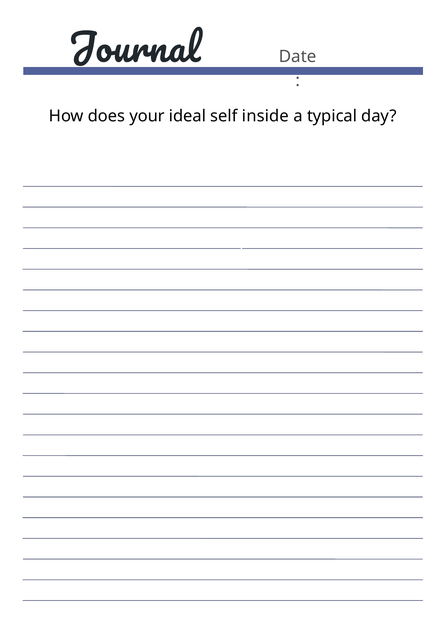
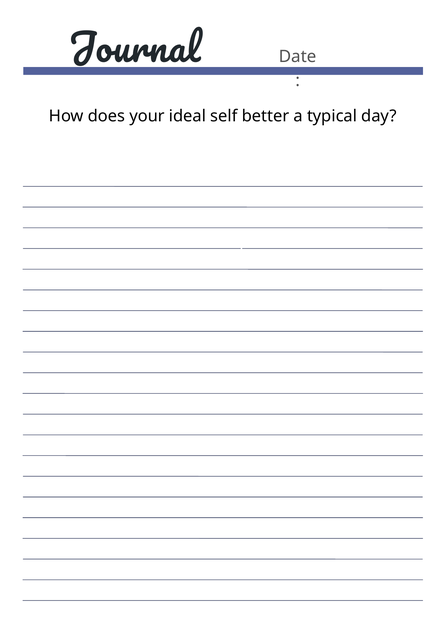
inside: inside -> better
